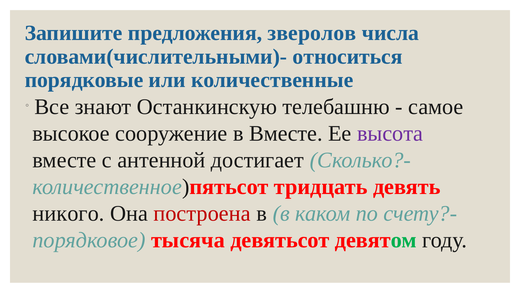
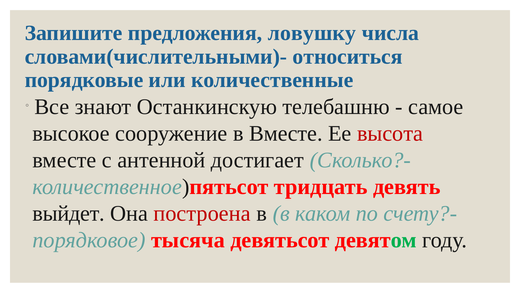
зверолов: зверолов -> ловушку
высота colour: purple -> red
никого: никого -> выйдет
